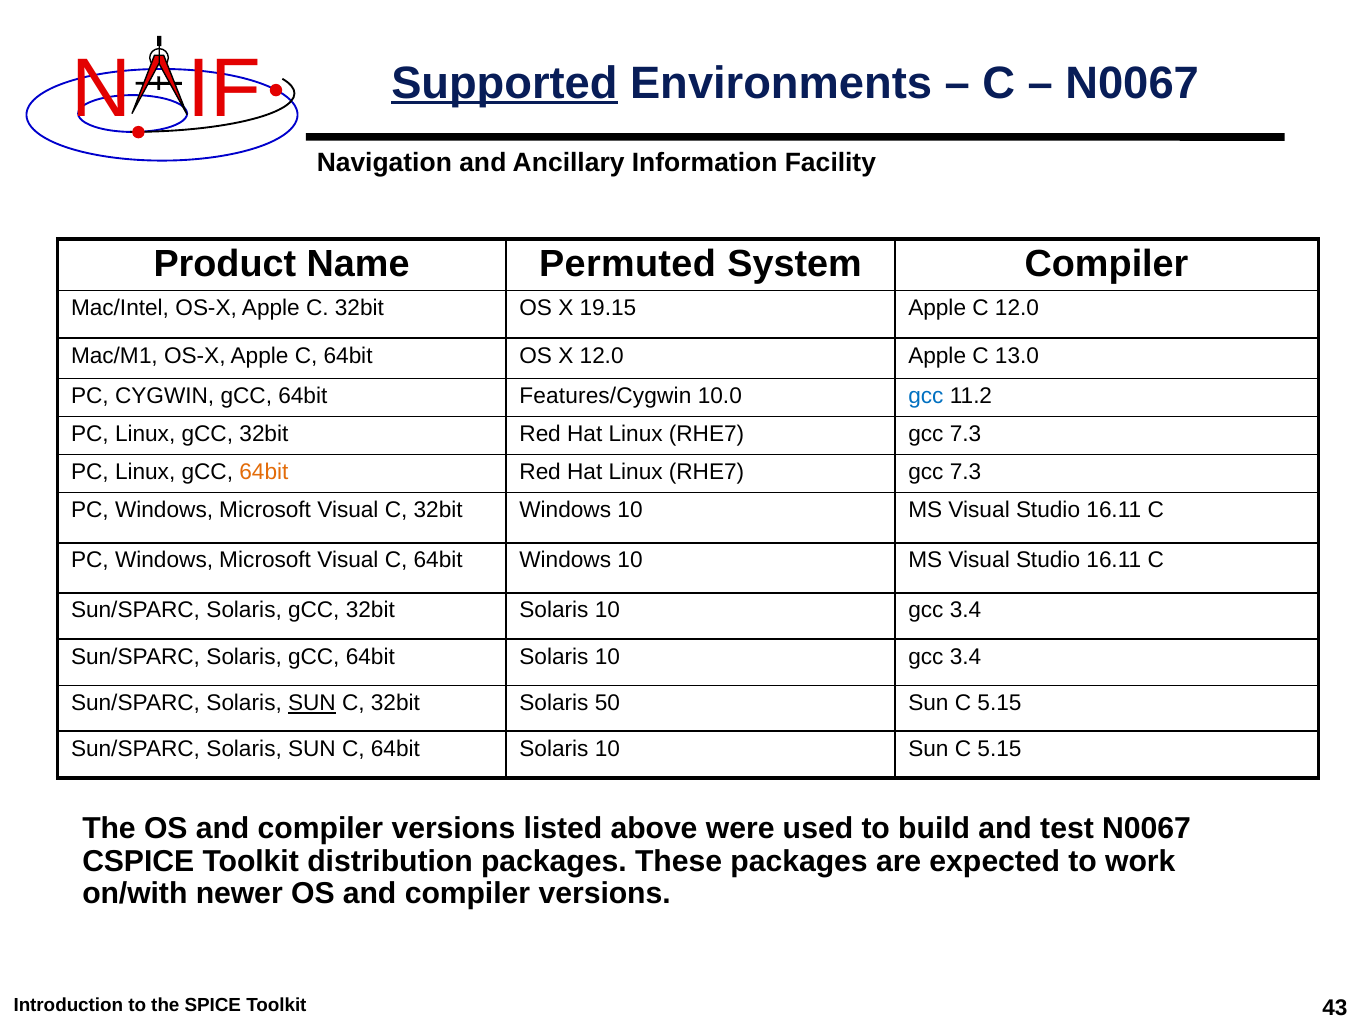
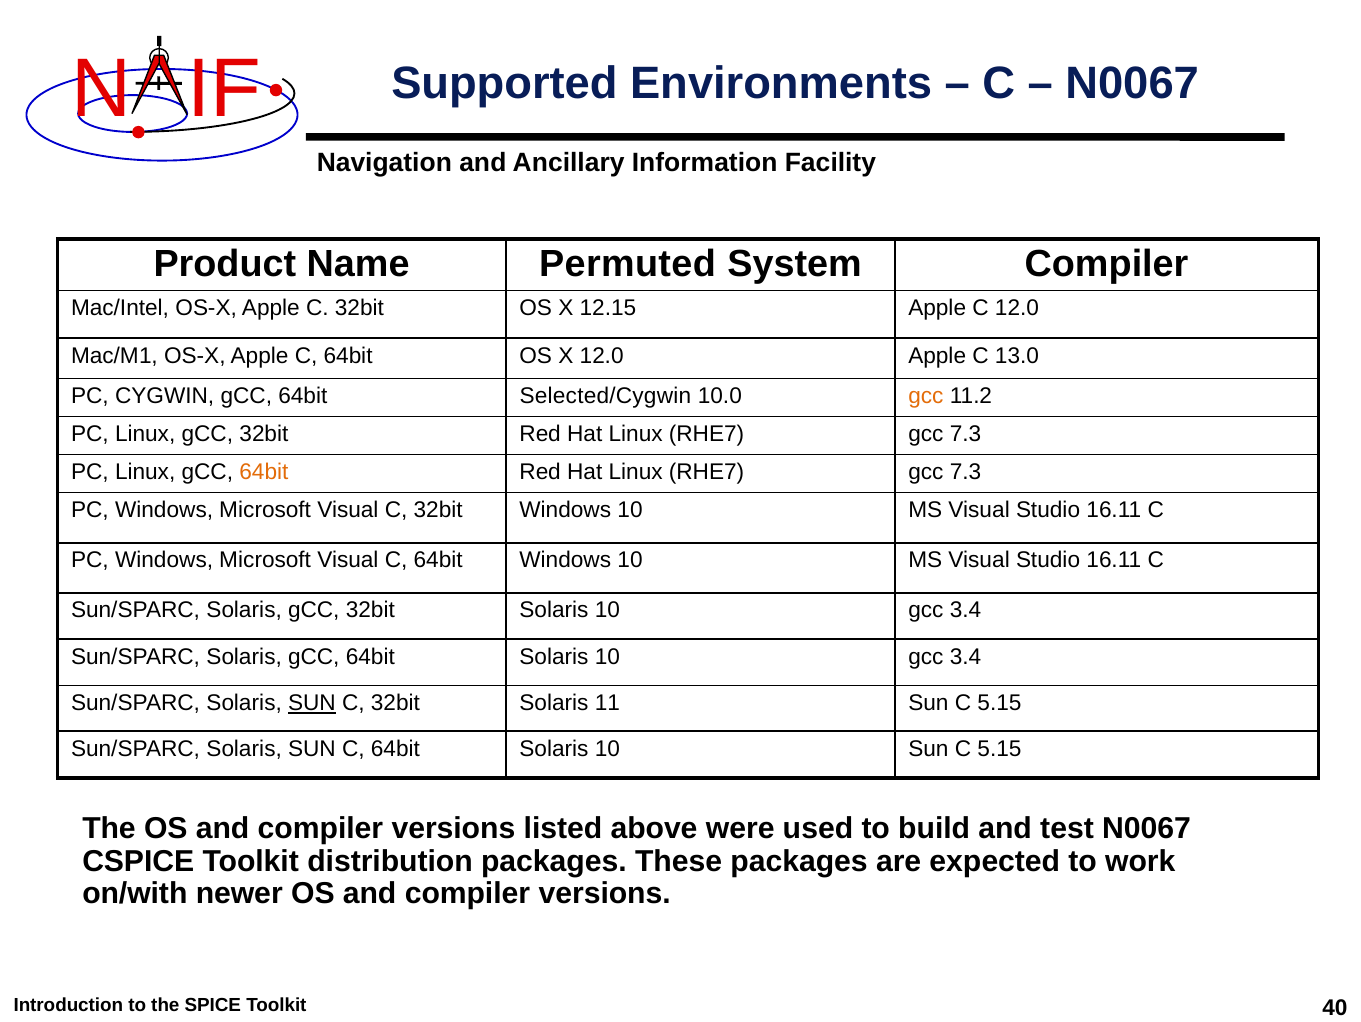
Supported underline: present -> none
19.15: 19.15 -> 12.15
Features/Cygwin: Features/Cygwin -> Selected/Cygwin
gcc at (926, 396) colour: blue -> orange
50: 50 -> 11
43: 43 -> 40
